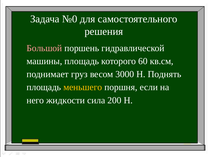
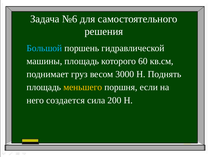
№0: №0 -> №6
Большой colour: pink -> light blue
жидкости: жидкости -> создается
